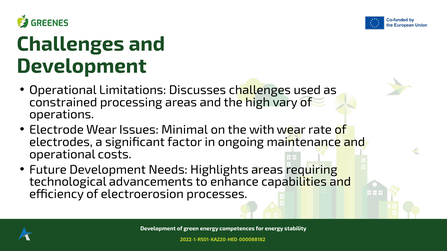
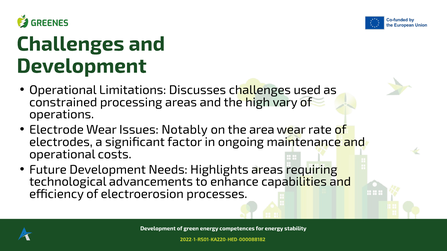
Minimal: Minimal -> Notably
with: with -> area
